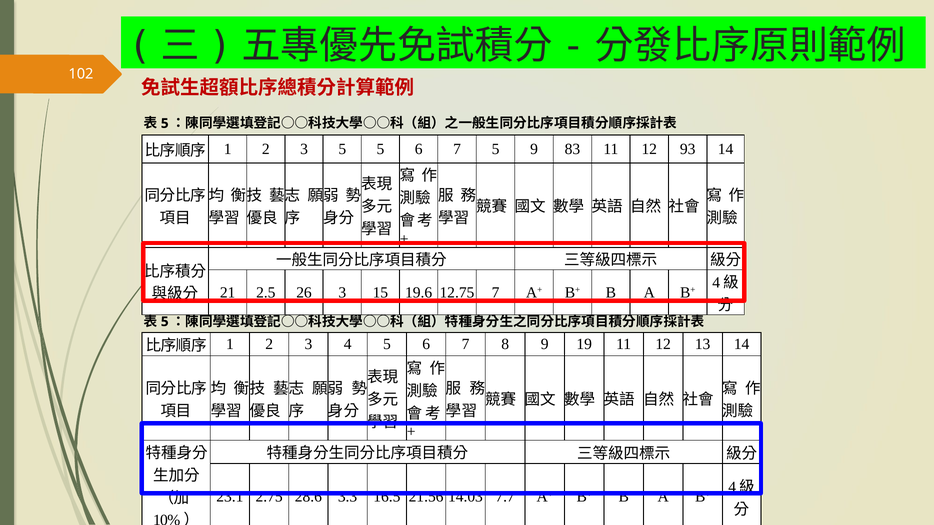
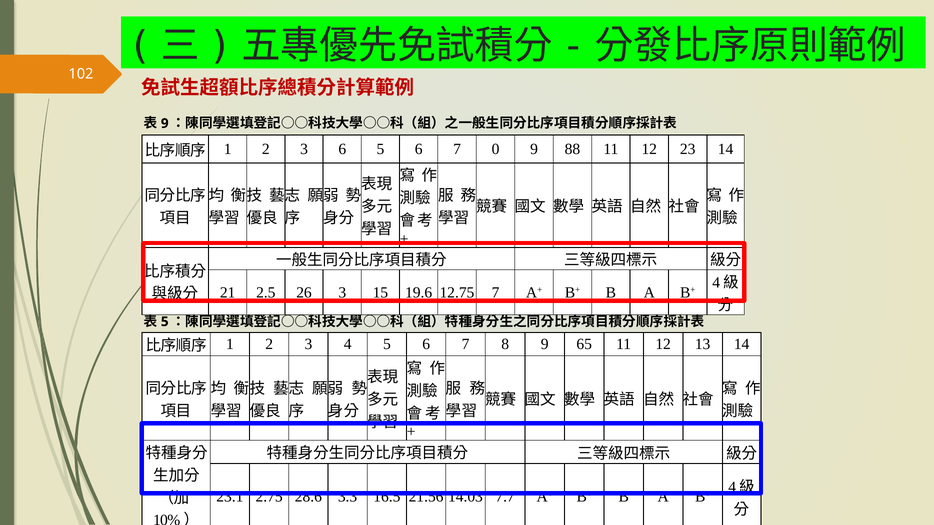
5 at (165, 123): 5 -> 9
3 5: 5 -> 6
7 5: 5 -> 0
83: 83 -> 88
93: 93 -> 23
19: 19 -> 65
